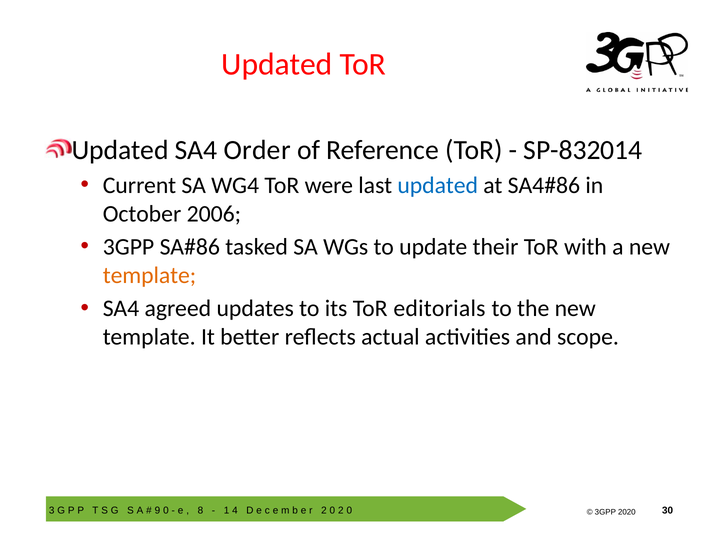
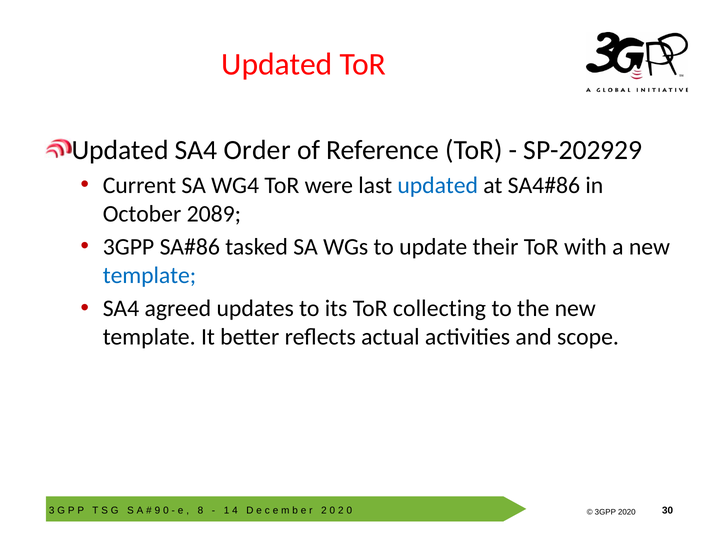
SP-832014: SP-832014 -> SP-202929
2006: 2006 -> 2089
template at (149, 275) colour: orange -> blue
editorials: editorials -> collecting
